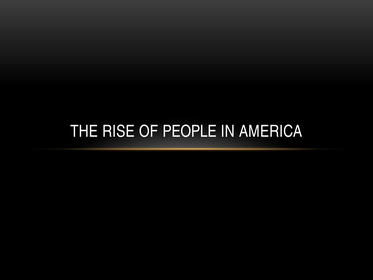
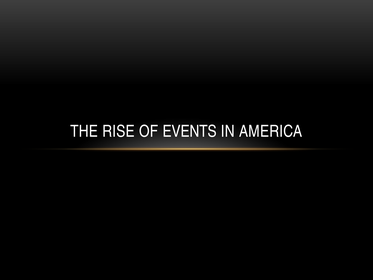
PEOPLE: PEOPLE -> EVENTS
